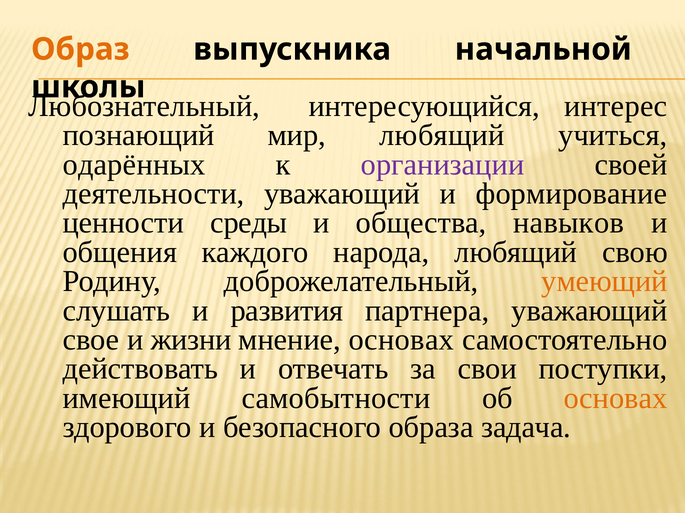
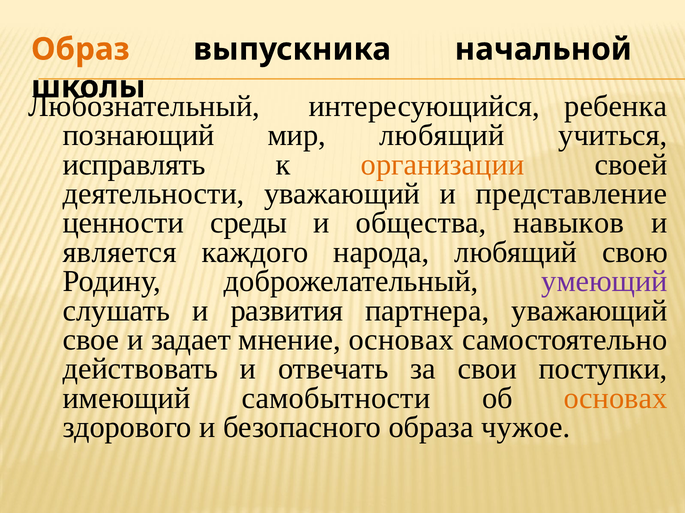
интерес: интерес -> ребенка
одарённых: одарённых -> исправлять
организации colour: purple -> orange
формирование: формирование -> представление
общения: общения -> является
умеющий colour: orange -> purple
жизни: жизни -> задает
задача: задача -> чужое
